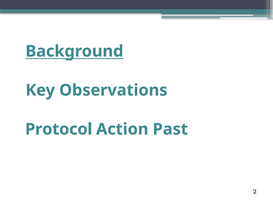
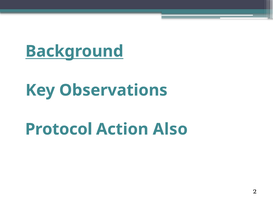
Past: Past -> Also
